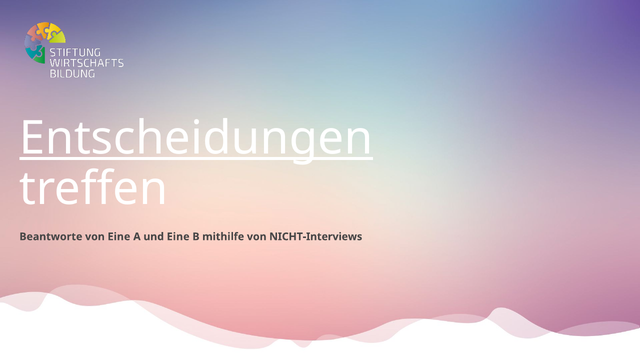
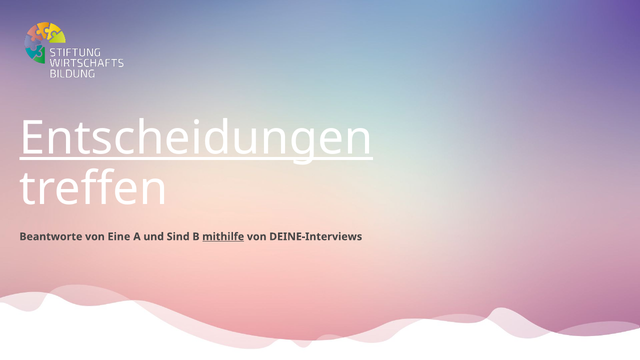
und Eine: Eine -> Sind
mithilfe underline: none -> present
NICHT-Interviews: NICHT-Interviews -> DEINE-Interviews
